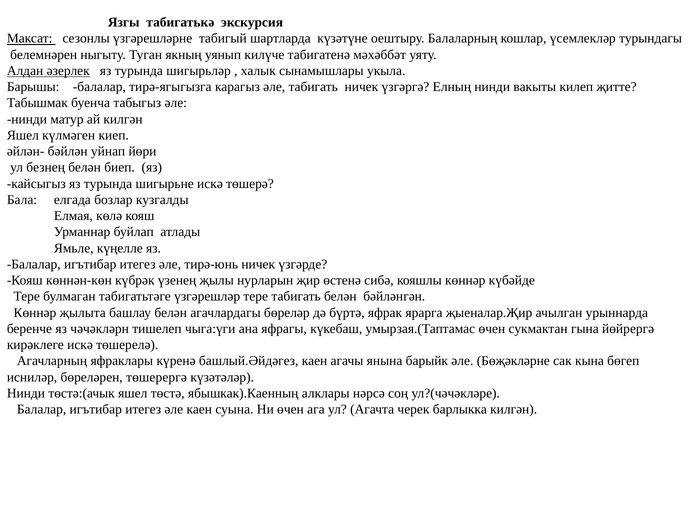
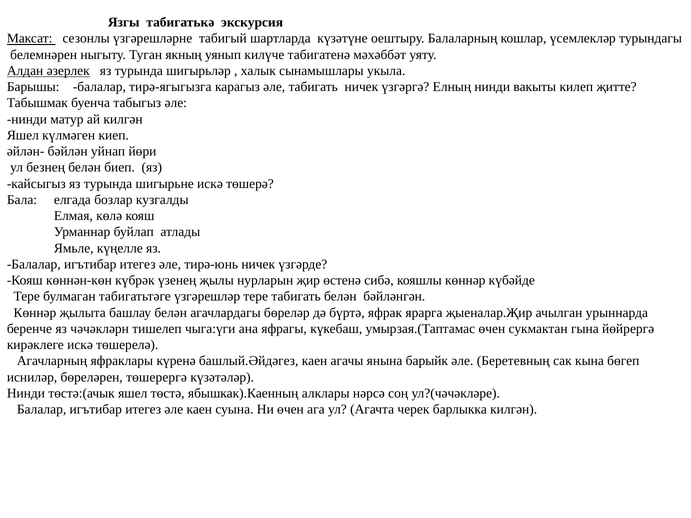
Бөҗәкләрне: Бөҗәкләрне -> Беретевның
